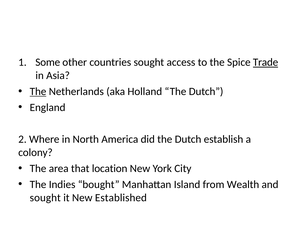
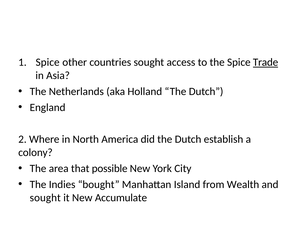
Some at (48, 62): Some -> Spice
The at (38, 91) underline: present -> none
location: location -> possible
Established: Established -> Accumulate
